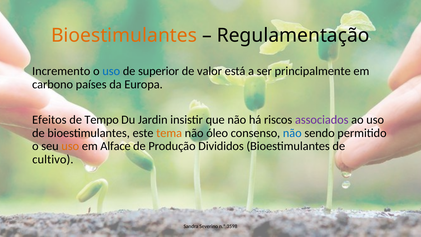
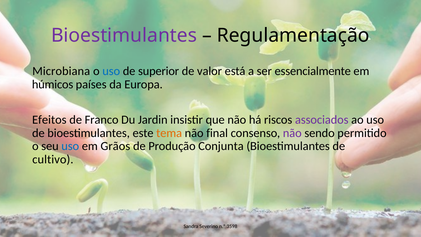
Bioestimulantes at (124, 35) colour: orange -> purple
Incremento: Incremento -> Microbiana
principalmente: principalmente -> essencialmente
carbono: carbono -> húmicos
Tempo: Tempo -> Franco
óleo: óleo -> final
não at (292, 133) colour: blue -> purple
uso at (70, 146) colour: orange -> blue
Alface: Alface -> Grãos
Divididos: Divididos -> Conjunta
